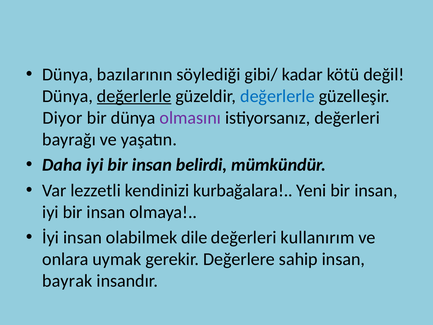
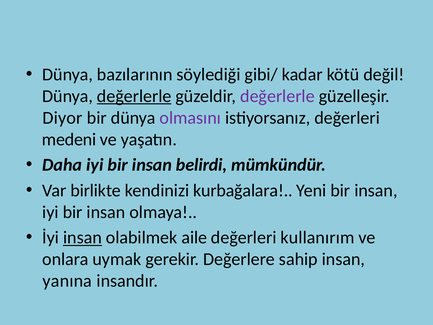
değerlerle at (277, 96) colour: blue -> purple
bayrağı: bayrağı -> medeni
lezzetli: lezzetli -> birlikte
insan at (82, 237) underline: none -> present
dile: dile -> aile
bayrak: bayrak -> yanına
